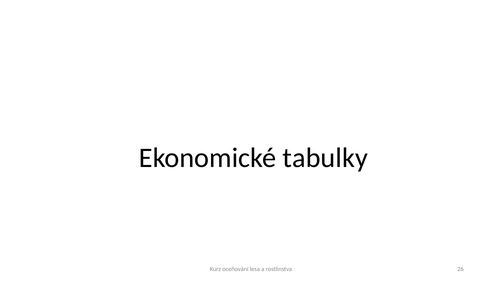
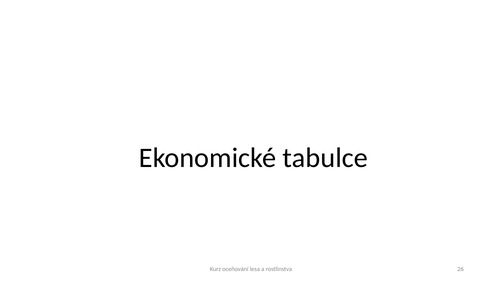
tabulky: tabulky -> tabulce
